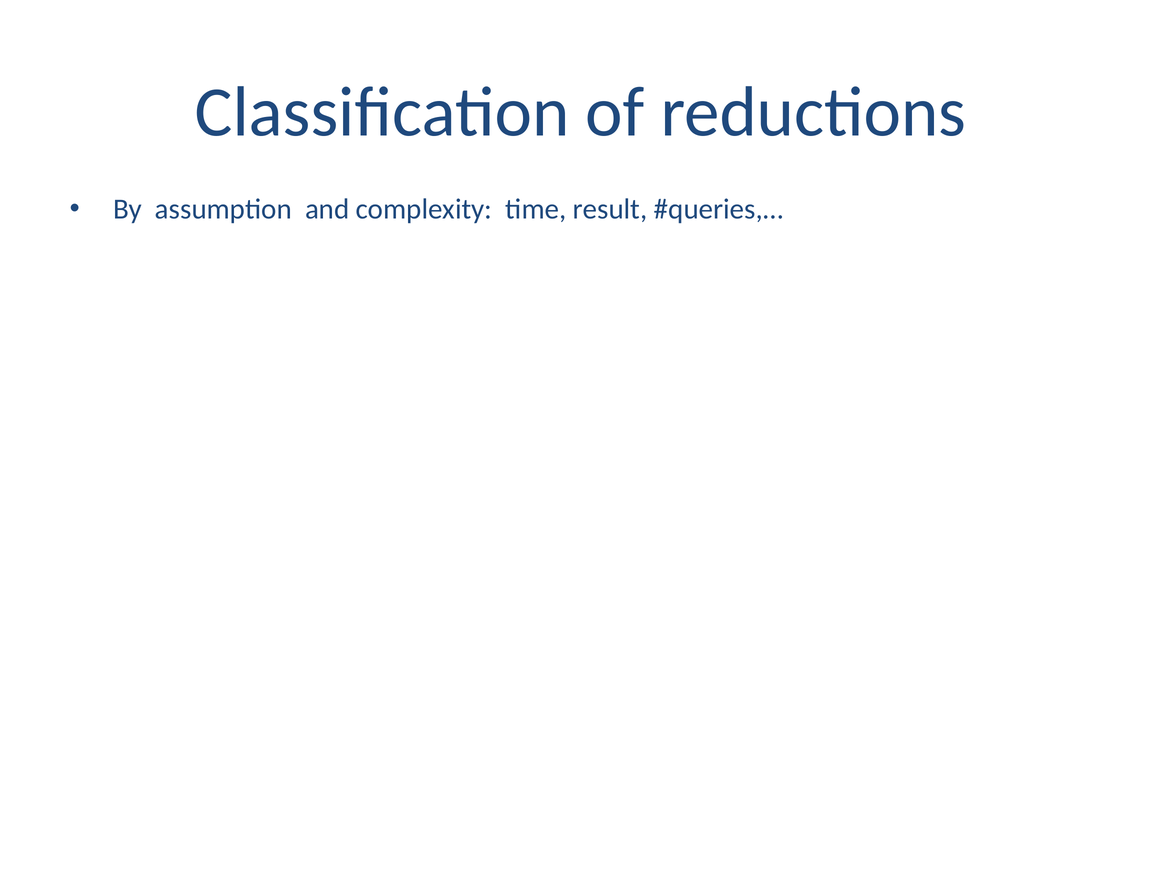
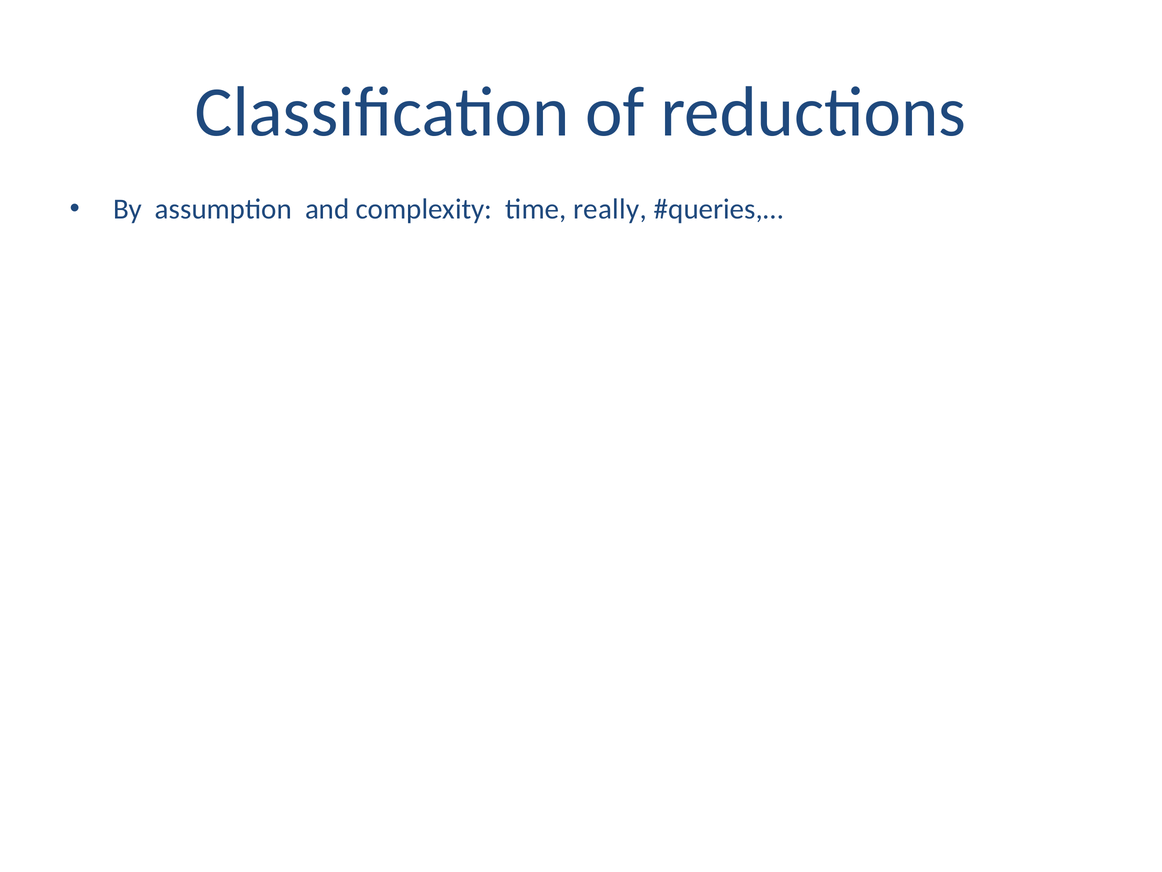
result: result -> really
